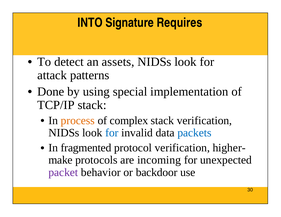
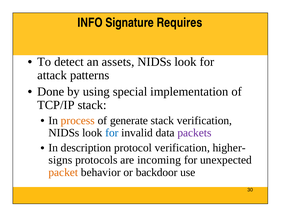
INTO: INTO -> INFO
complex: complex -> generate
packets colour: blue -> purple
fragmented: fragmented -> description
make: make -> signs
packet colour: purple -> orange
